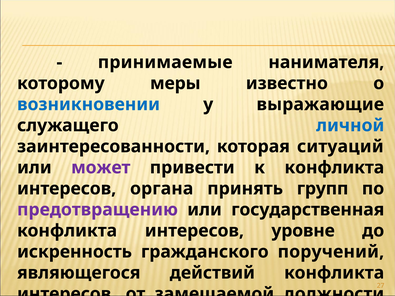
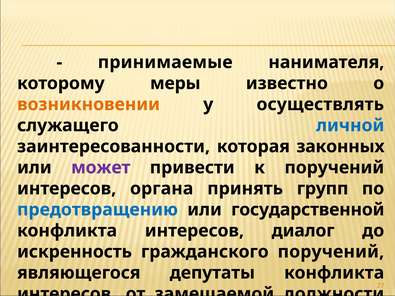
возникновении colour: blue -> orange
выражающие: выражающие -> осуществлять
ситуаций: ситуаций -> законных
к конфликта: конфликта -> поручений
предотвращению colour: purple -> blue
государственная: государственная -> государственной
уровне: уровне -> диалог
действий: действий -> депутаты
